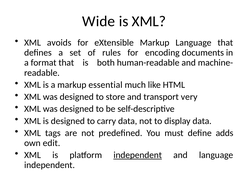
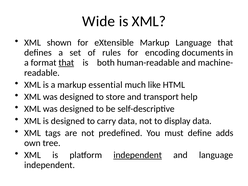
avoids: avoids -> shown
that at (66, 63) underline: none -> present
very: very -> help
edit: edit -> tree
